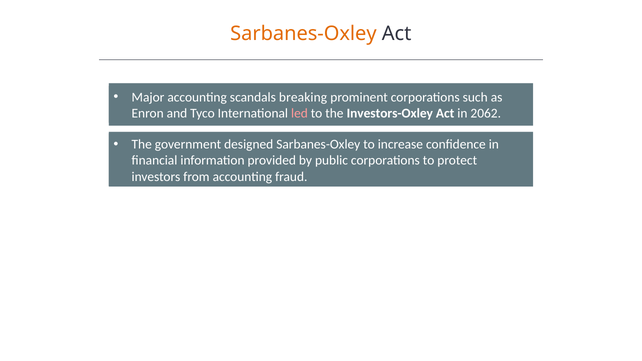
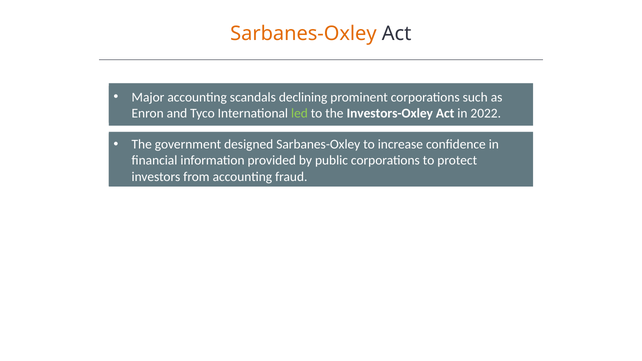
breaking: breaking -> declining
led colour: pink -> light green
2062: 2062 -> 2022
